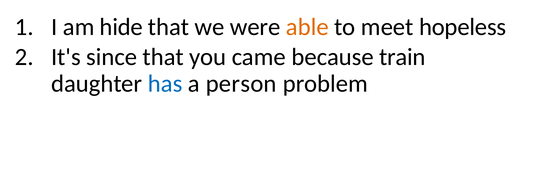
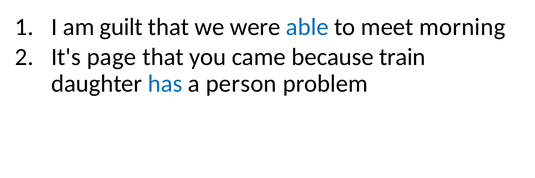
hide: hide -> guilt
able colour: orange -> blue
hopeless: hopeless -> morning
since: since -> page
